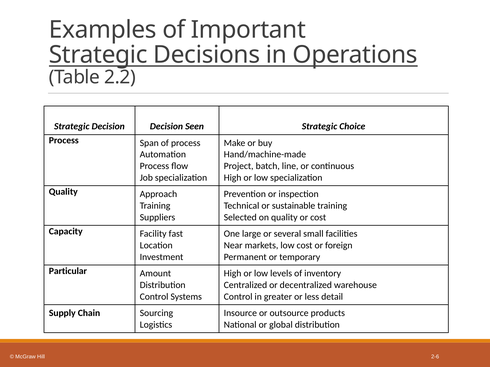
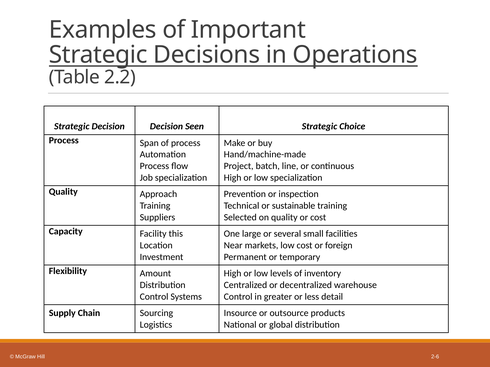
fast: fast -> this
Particular: Particular -> Flexibility
